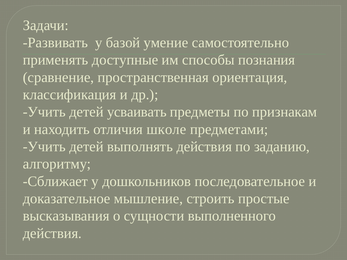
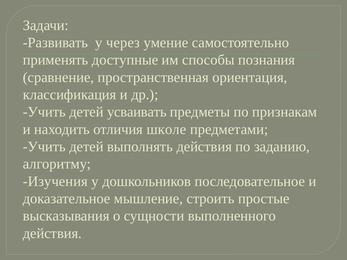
базой: базой -> через
Сближает: Сближает -> Изучения
